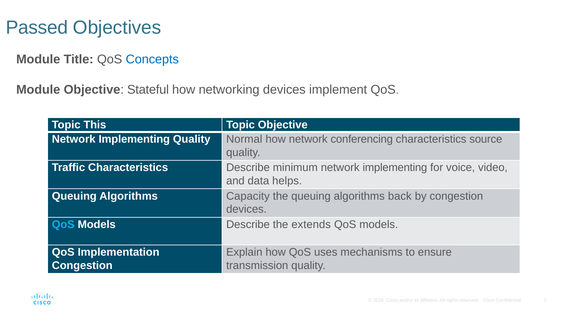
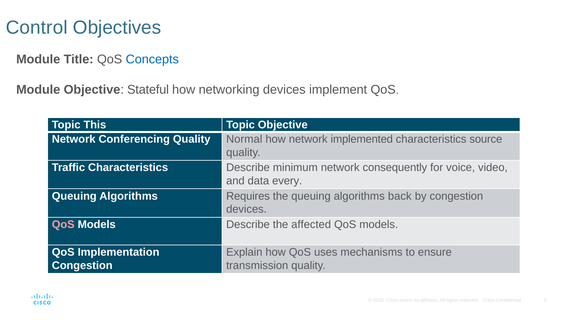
Passed: Passed -> Control
Implementing at (134, 139): Implementing -> Conferencing
conferencing: conferencing -> implemented
minimum network implementing: implementing -> consequently
helps: helps -> every
Capacity: Capacity -> Requires
QoS at (63, 224) colour: light blue -> pink
extends: extends -> affected
